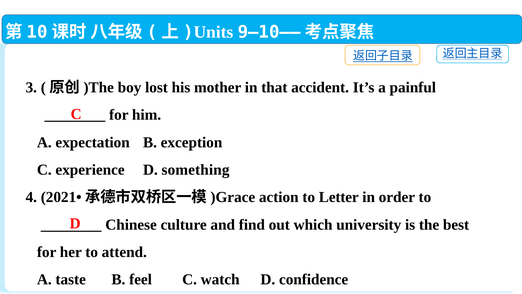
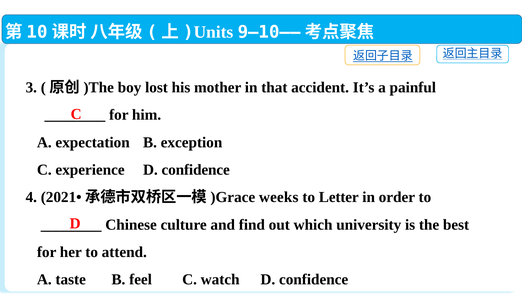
experience D something: something -> confidence
action: action -> weeks
